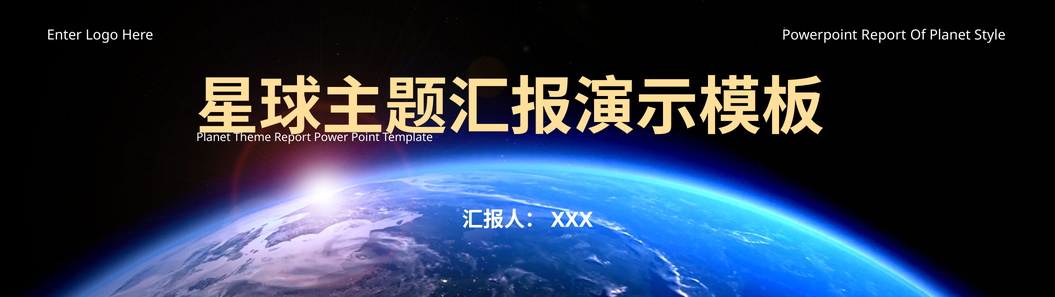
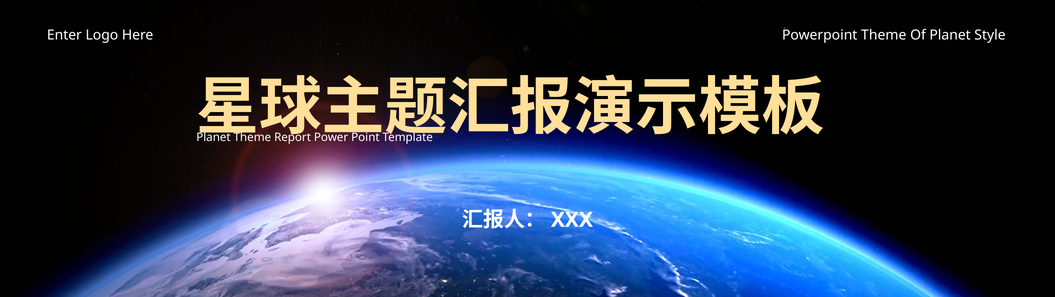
Powerpoint Report: Report -> Theme
